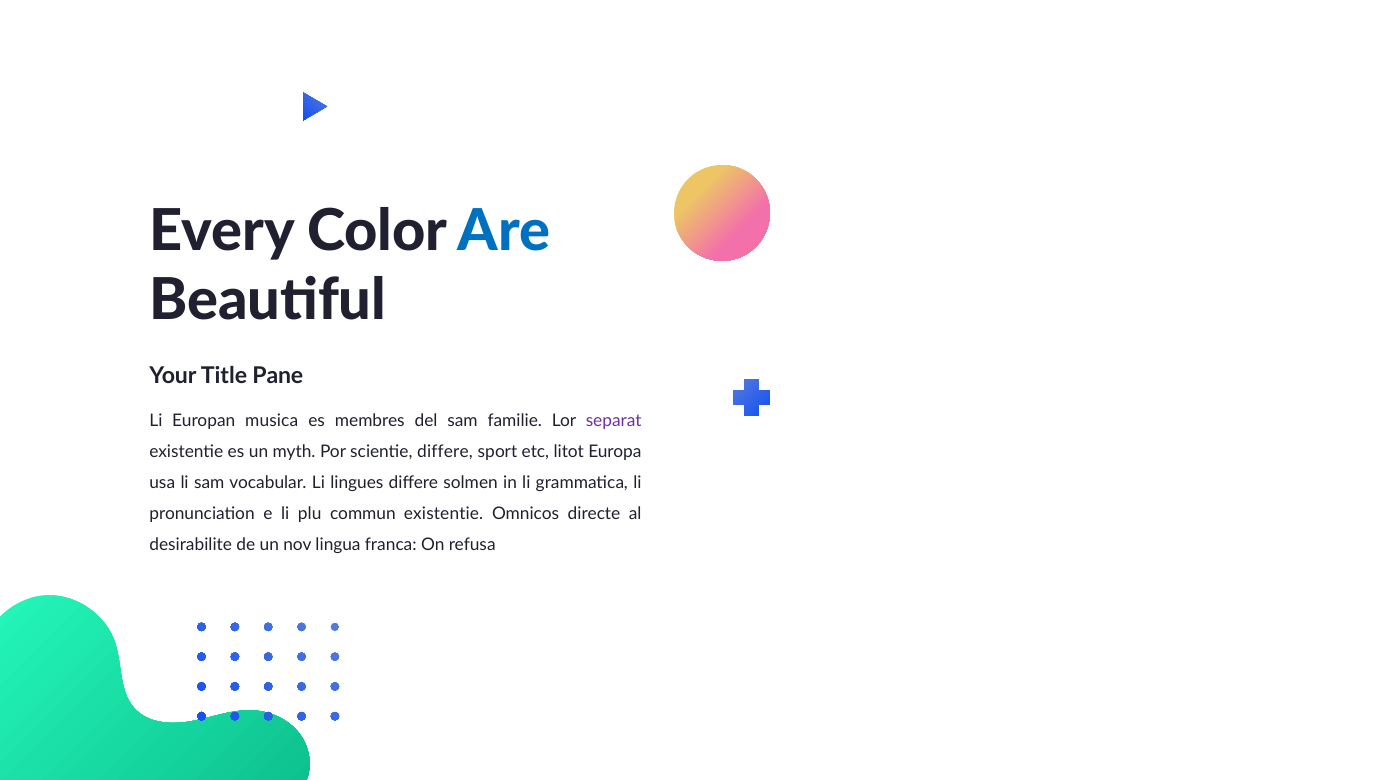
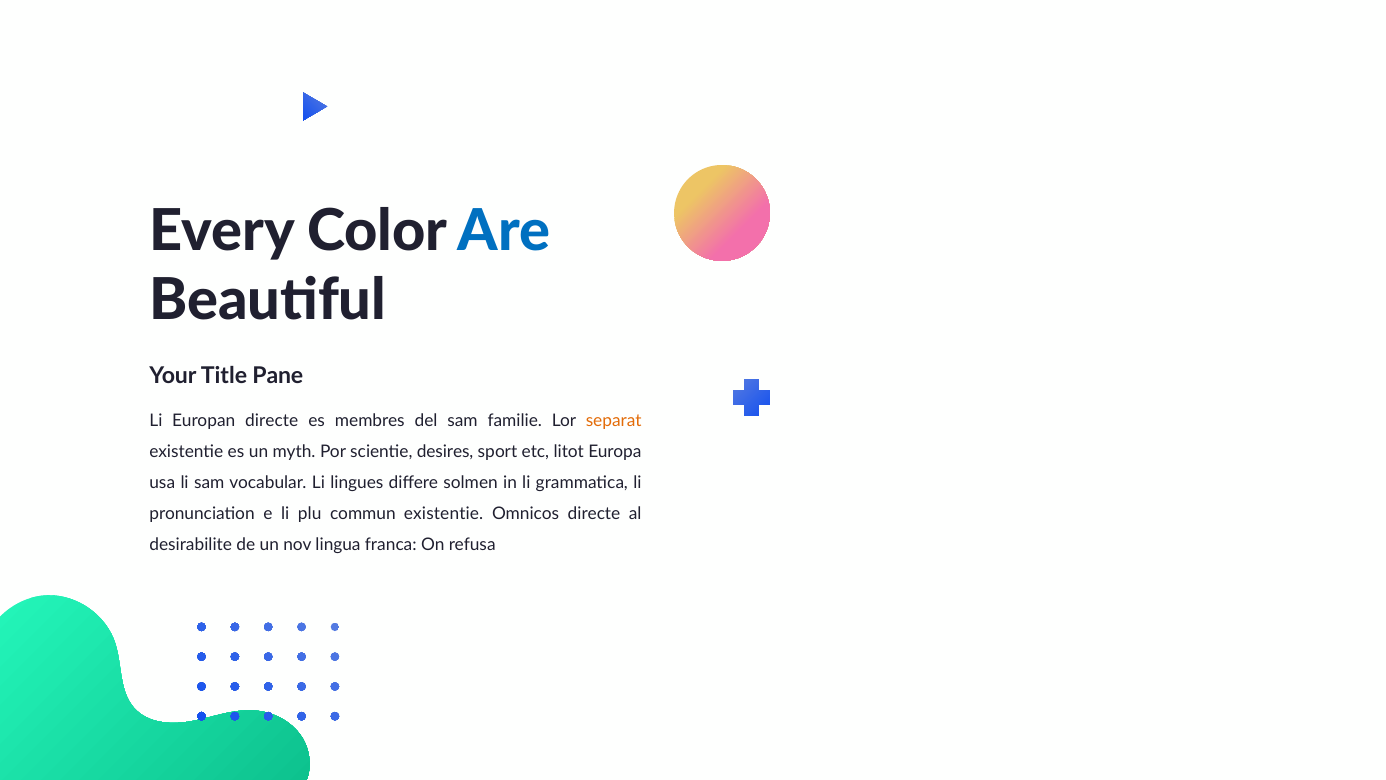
Europan musica: musica -> directe
separat colour: purple -> orange
differe at (445, 451): differe -> desires
